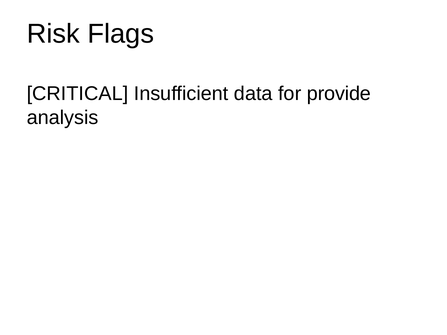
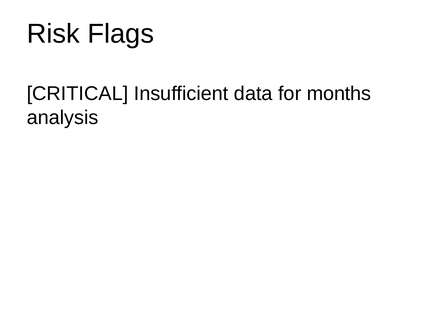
provide: provide -> months
